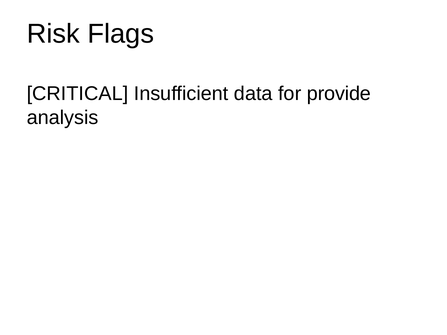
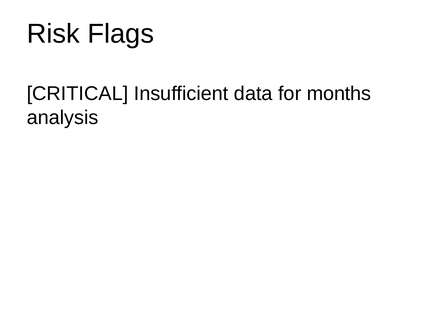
provide: provide -> months
